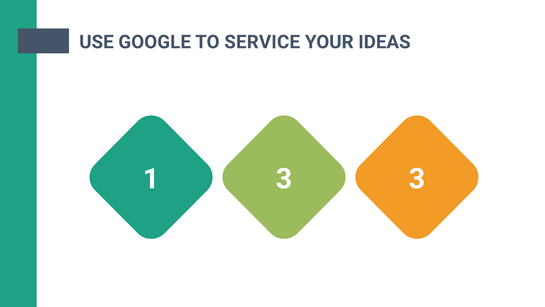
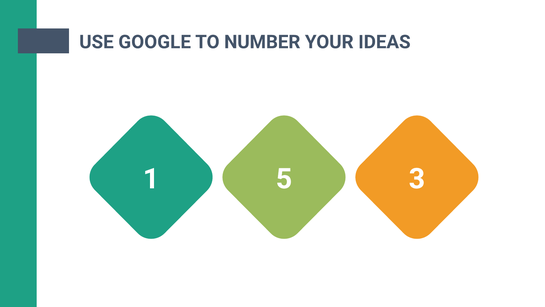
SERVICE: SERVICE -> NUMBER
1 3: 3 -> 5
